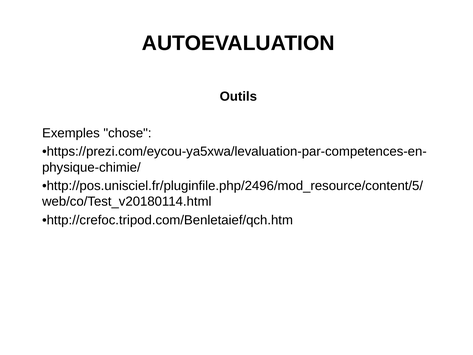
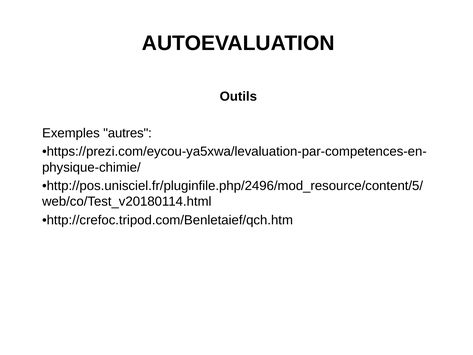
chose: chose -> autres
